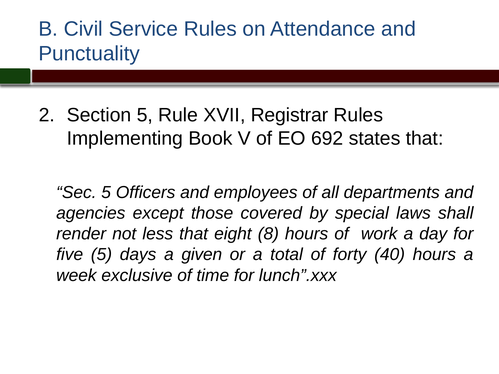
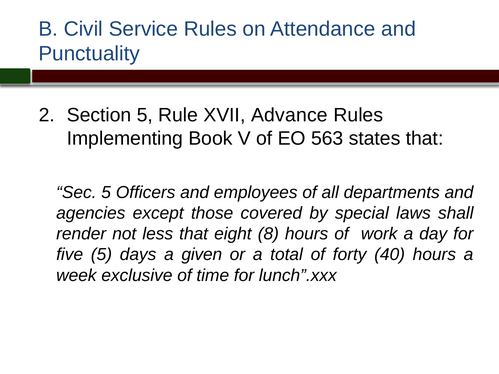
Registrar: Registrar -> Advance
692: 692 -> 563
